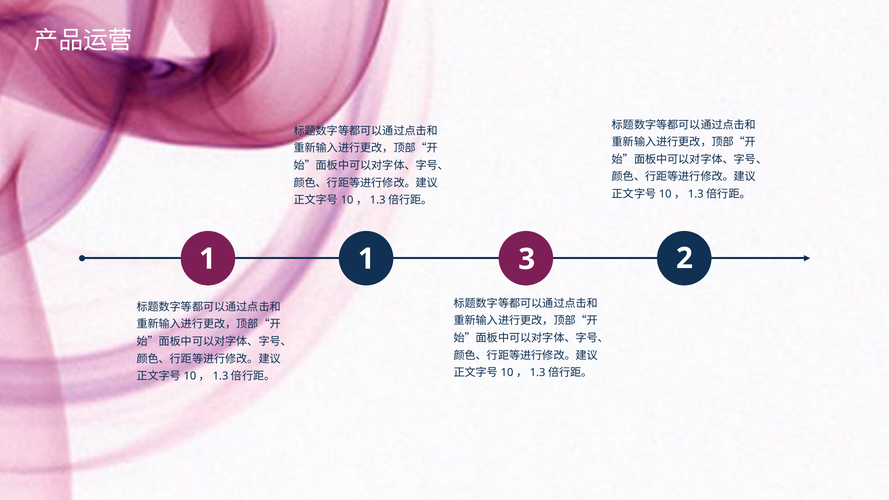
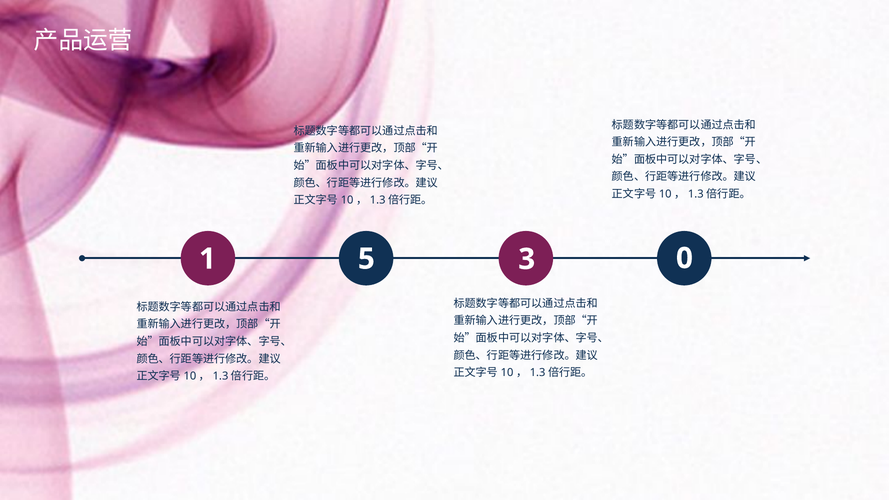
1 1: 1 -> 5
2: 2 -> 0
